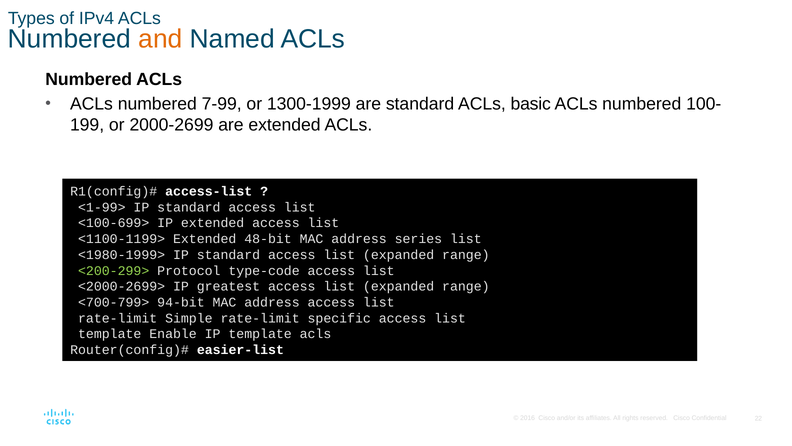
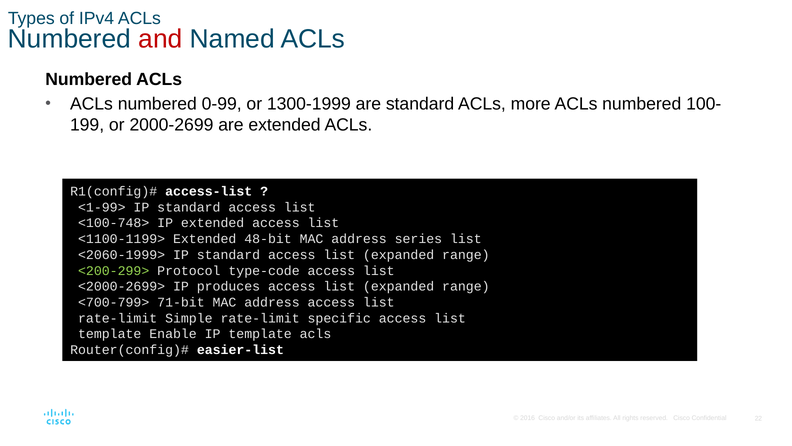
and colour: orange -> red
7-99: 7-99 -> 0-99
basic: basic -> more
<100-699>: <100-699> -> <100-748>
<1980-1999>: <1980-1999> -> <2060-1999>
greatest: greatest -> produces
94-bit: 94-bit -> 71-bit
